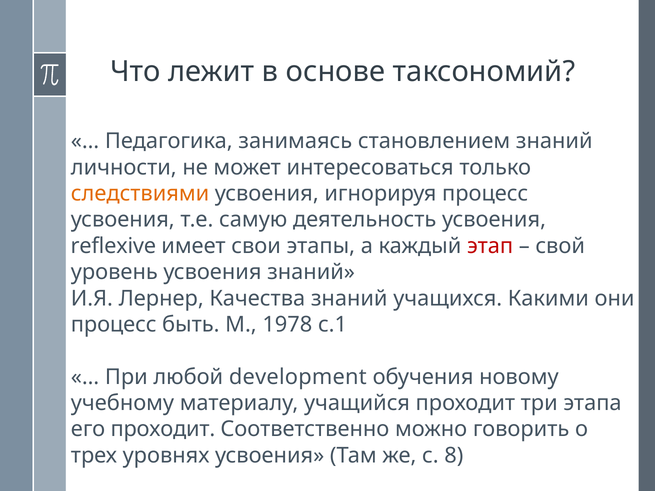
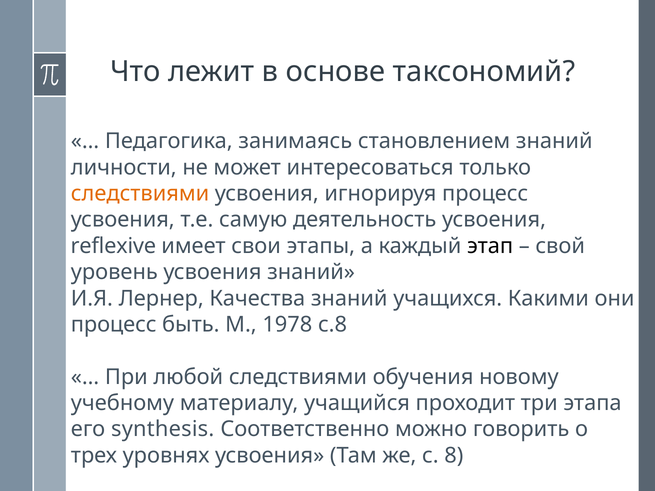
этап colour: red -> black
с.1: с.1 -> с.8
любой development: development -> следствиями
его проходит: проходит -> synthesis
